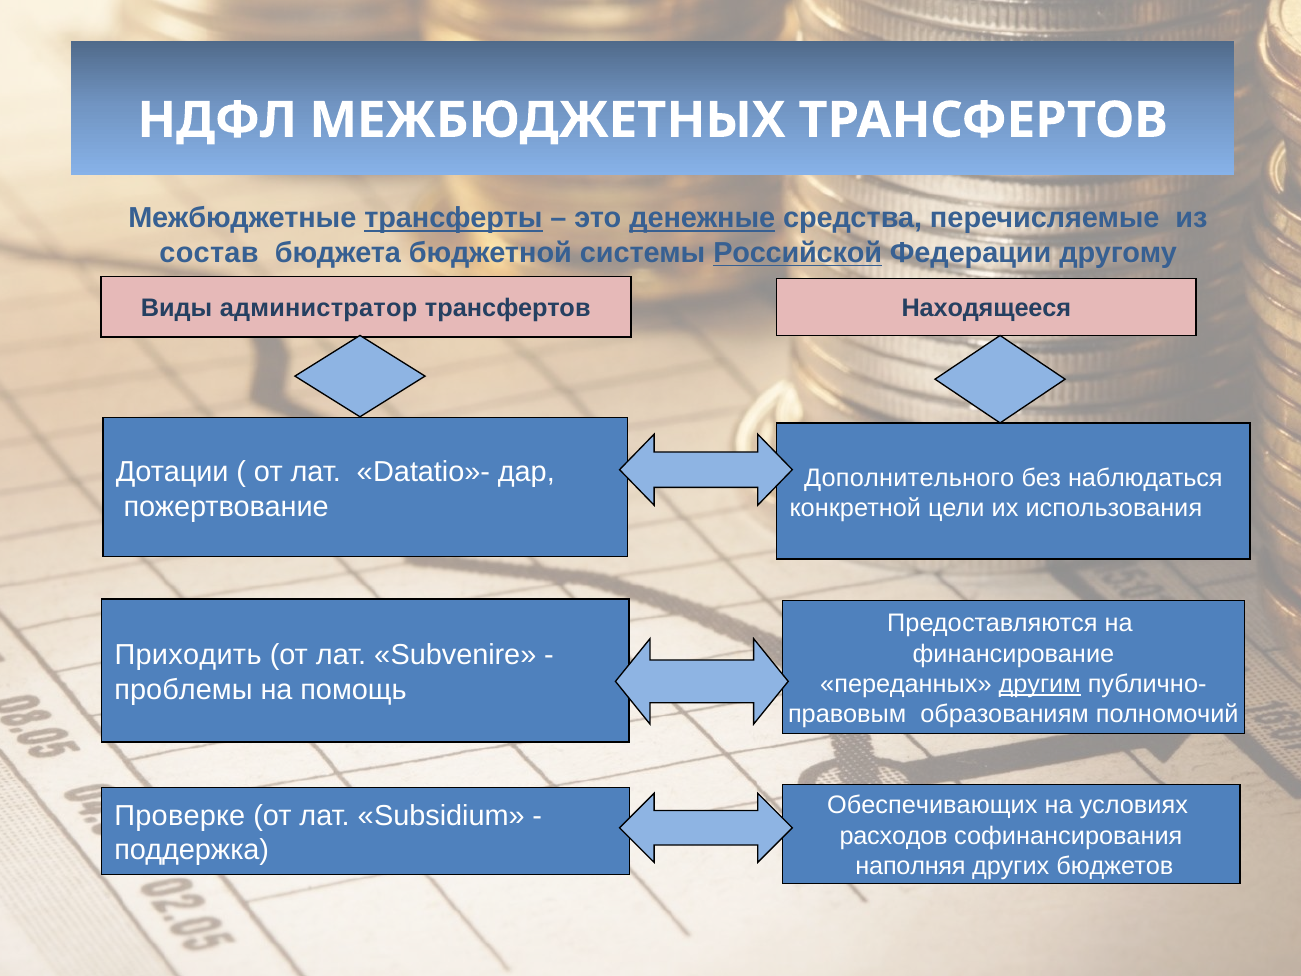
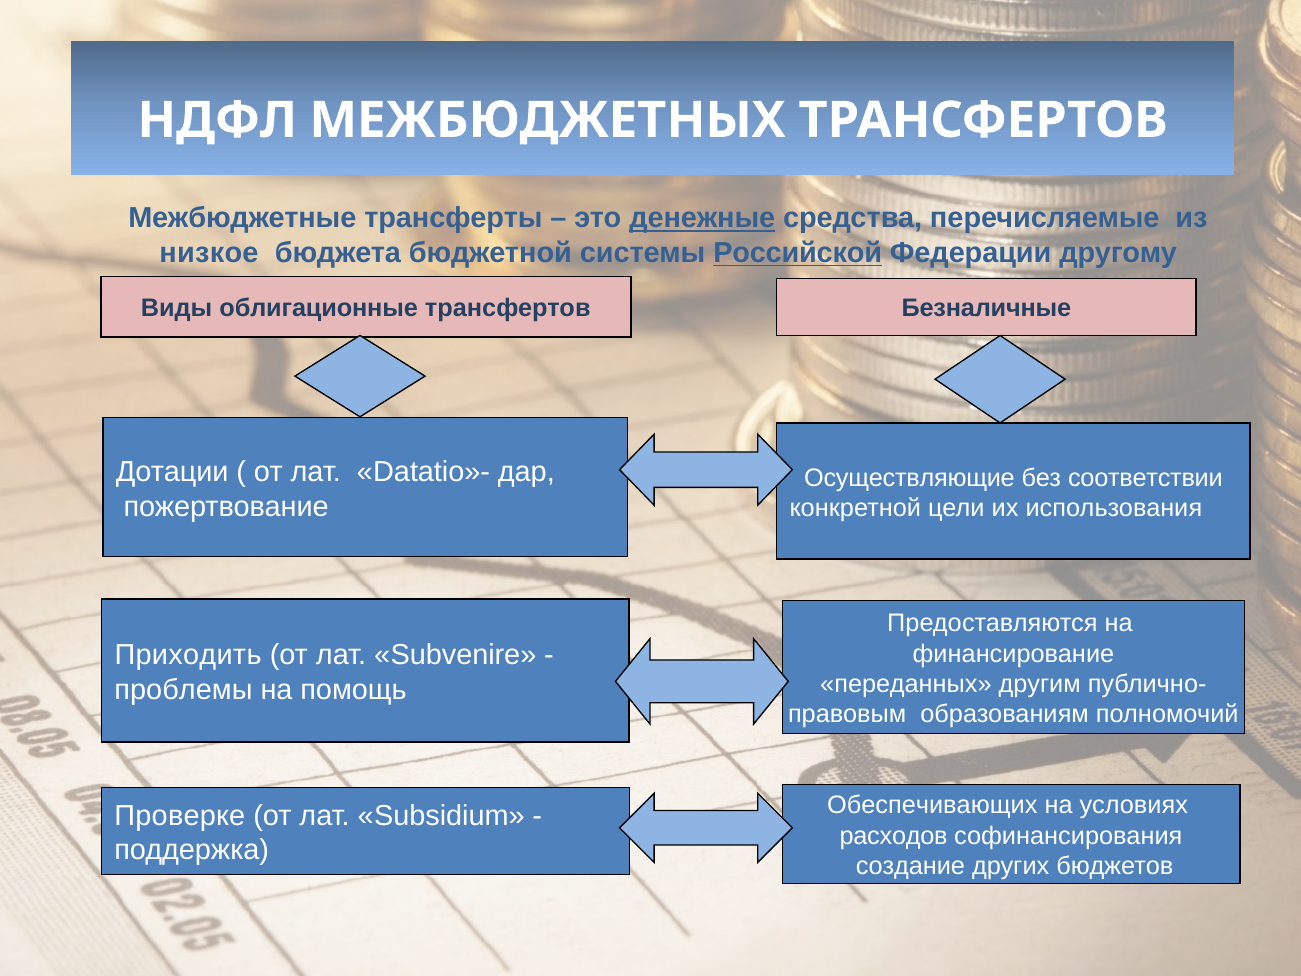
трансферты underline: present -> none
состав: состав -> низкое
администратор: администратор -> облигационные
Находящееся: Находящееся -> Безналичные
Дополнительного: Дополнительного -> Осуществляющие
наблюдаться: наблюдаться -> соответствии
другим underline: present -> none
наполняя: наполняя -> создание
